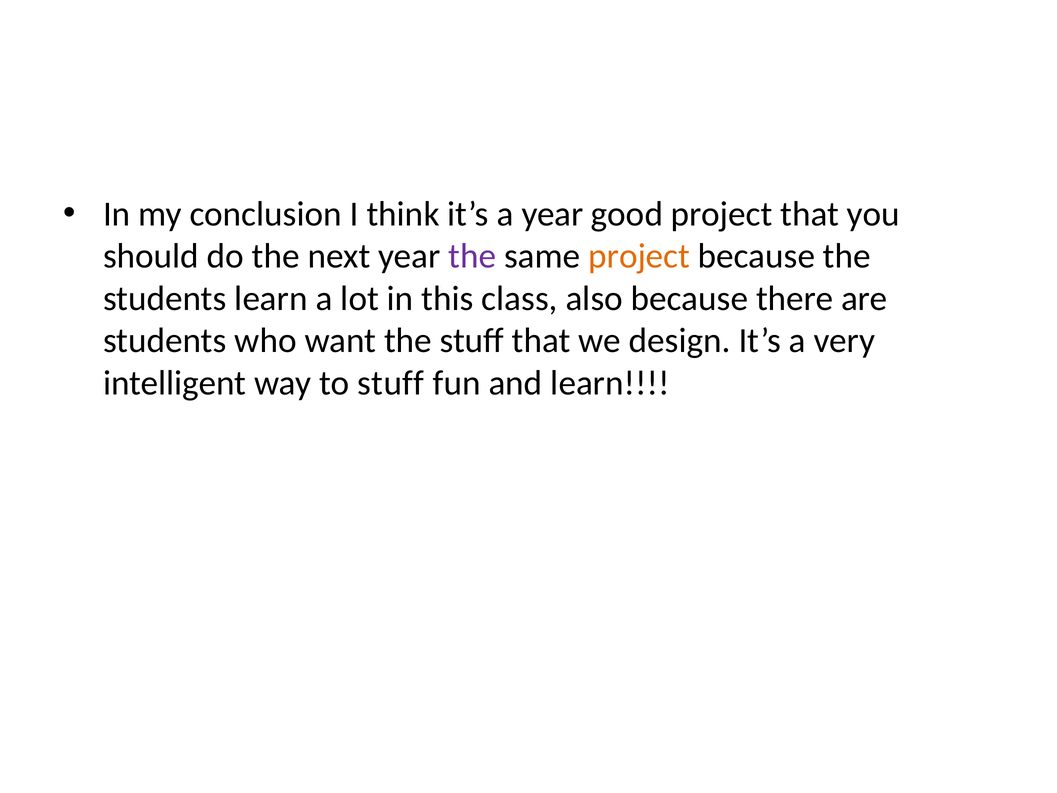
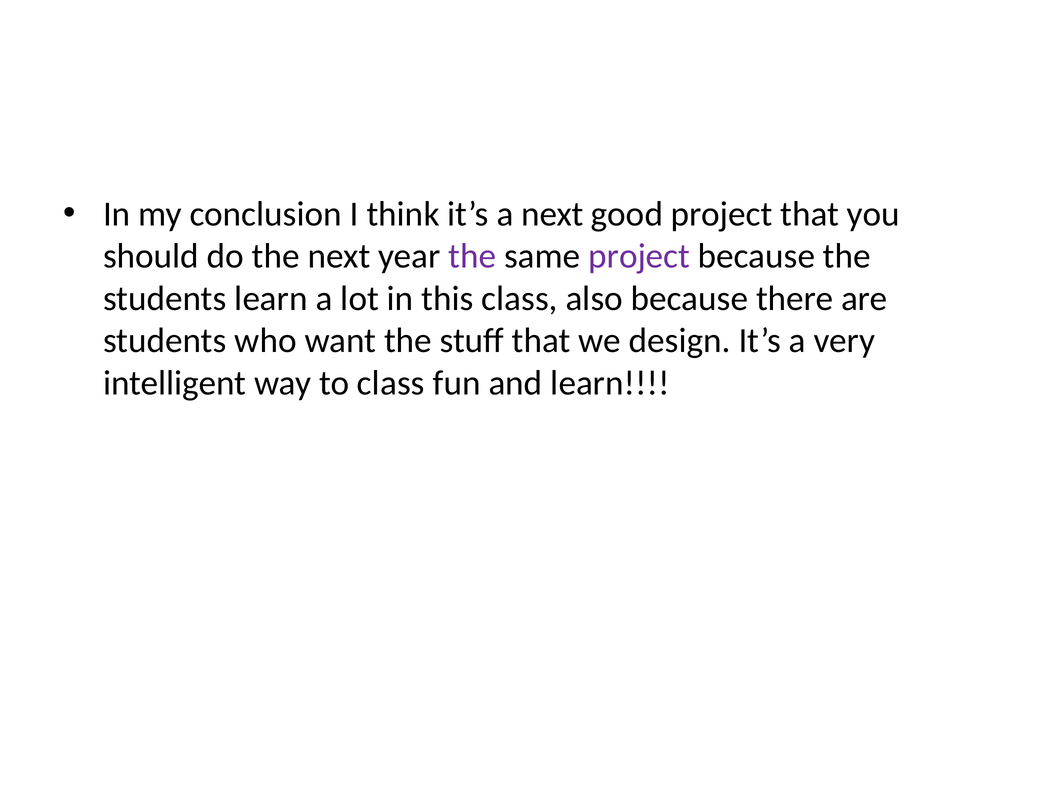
a year: year -> next
project at (639, 256) colour: orange -> purple
to stuff: stuff -> class
